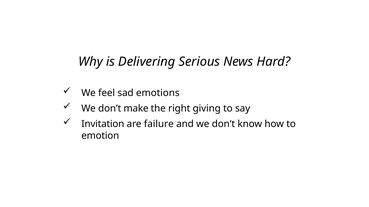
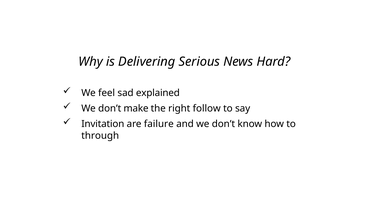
emotions: emotions -> explained
giving: giving -> follow
emotion: emotion -> through
